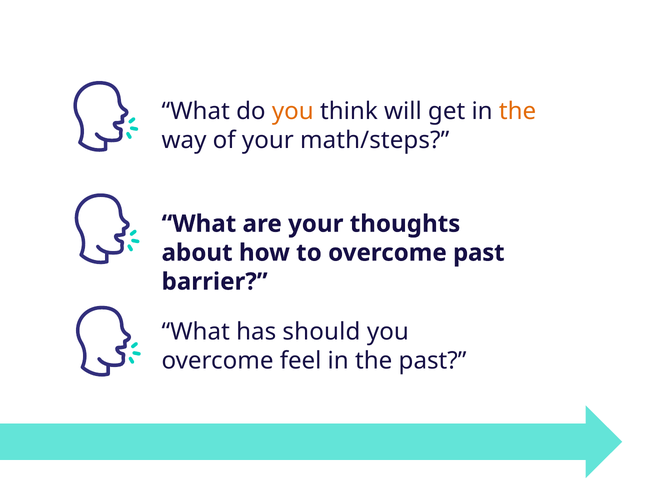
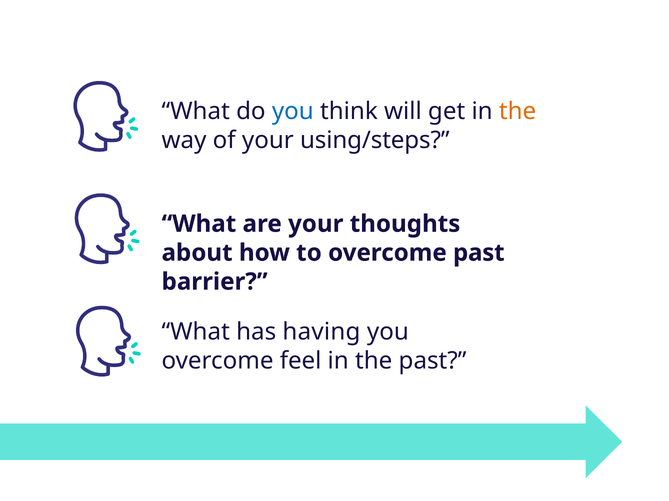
you at (293, 112) colour: orange -> blue
math/steps: math/steps -> using/steps
should: should -> having
